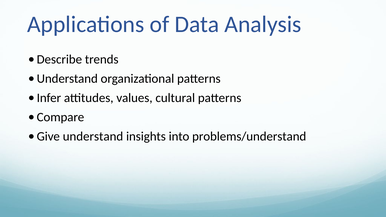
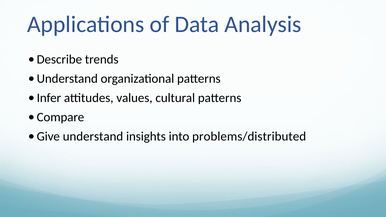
problems/understand: problems/understand -> problems/distributed
